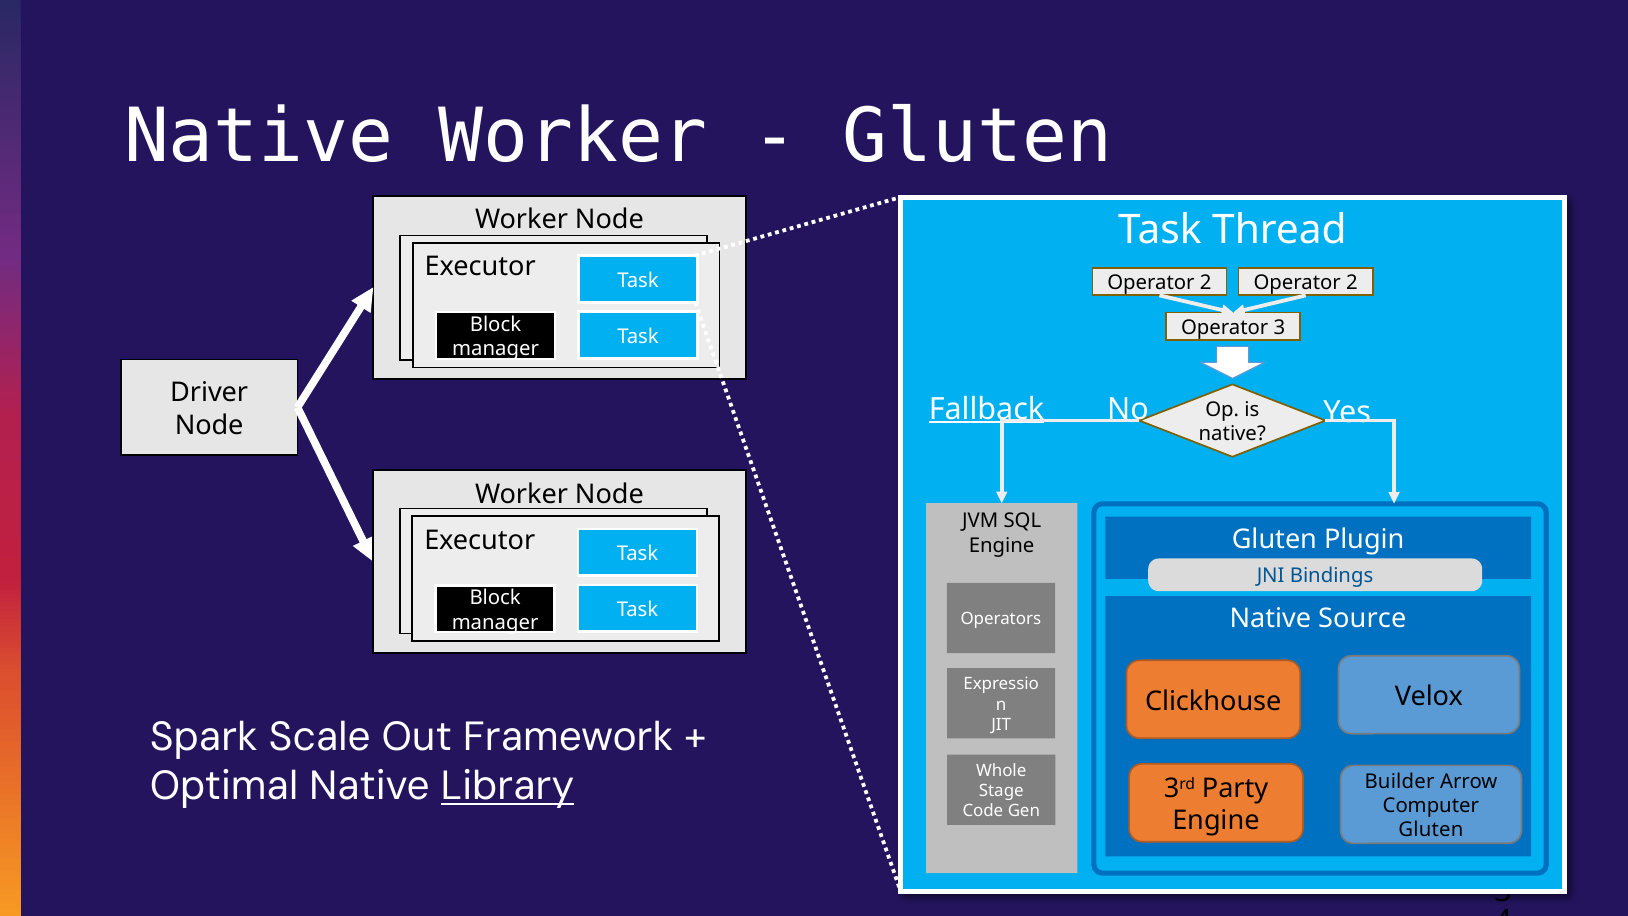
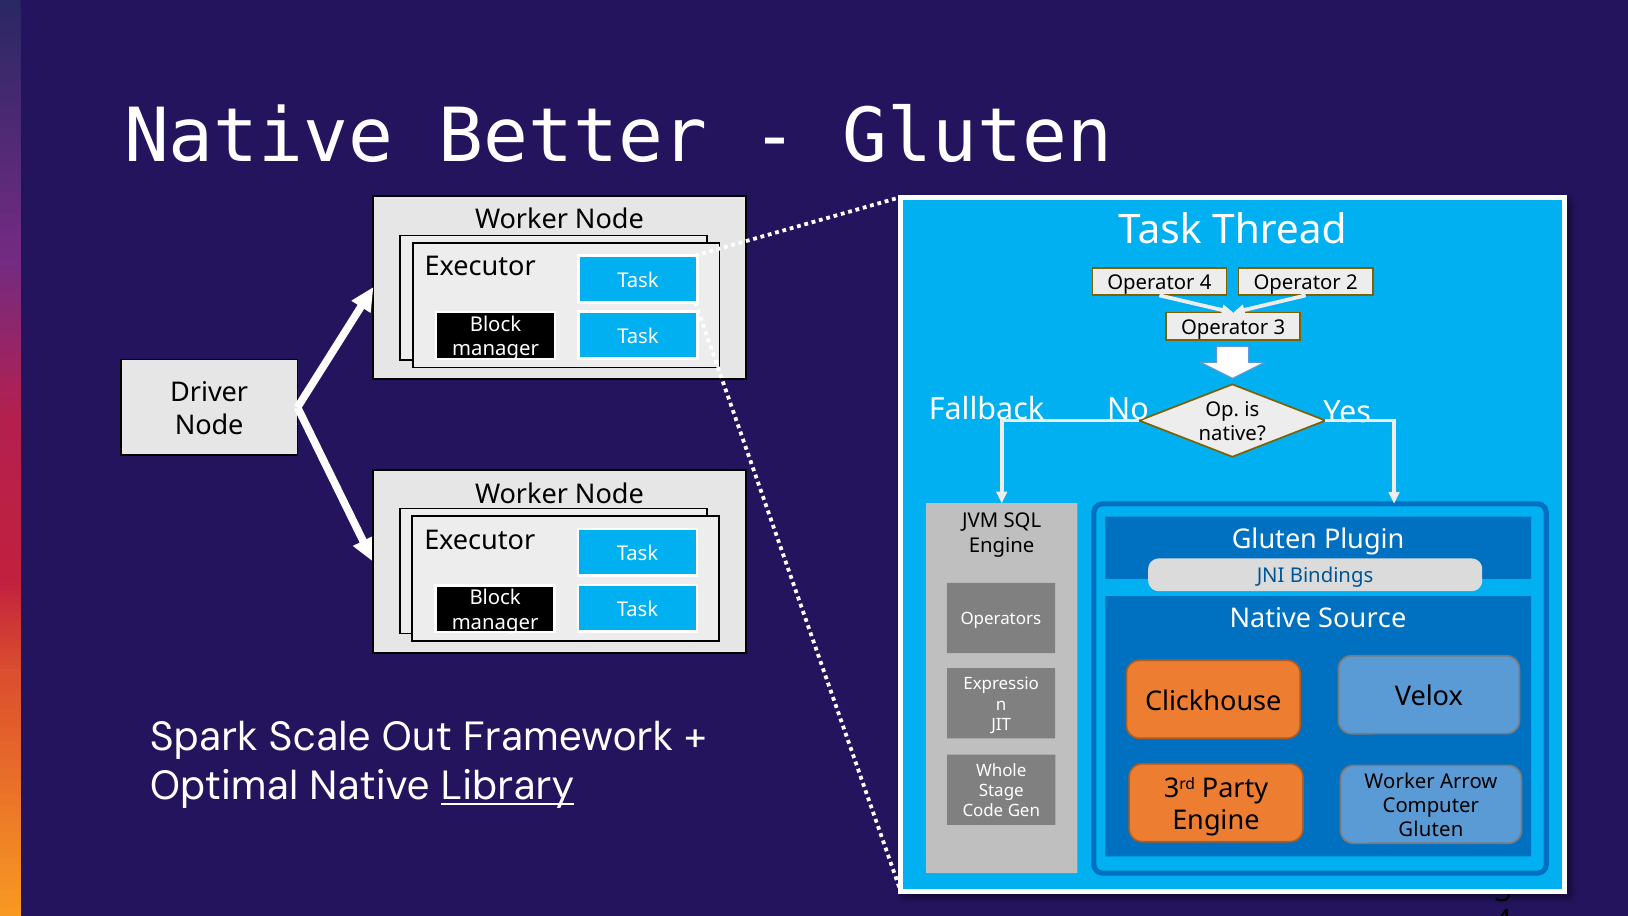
Native Worker: Worker -> Better
2 at (1206, 283): 2 -> 4
Fallback underline: present -> none
Builder at (1399, 781): Builder -> Worker
